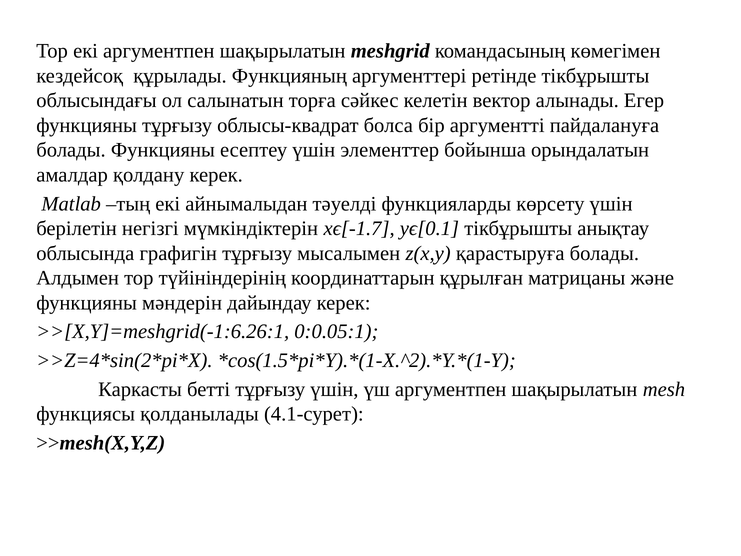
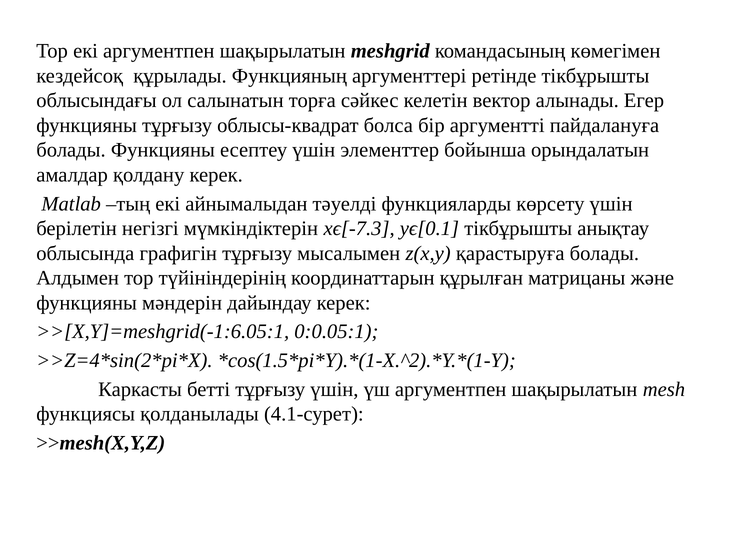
xϵ[-1.7: xϵ[-1.7 -> xϵ[-7.3
>>[X,Y]=meshgrid(-1:6.26:1: >>[X,Y]=meshgrid(-1:6.26:1 -> >>[X,Y]=meshgrid(-1:6.05:1
